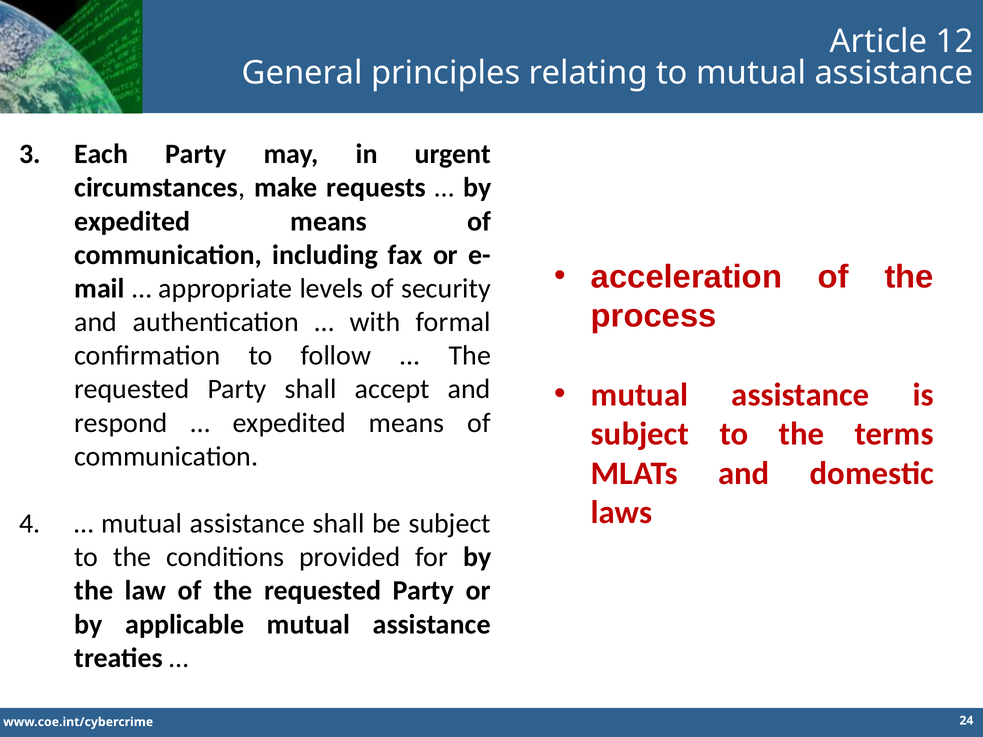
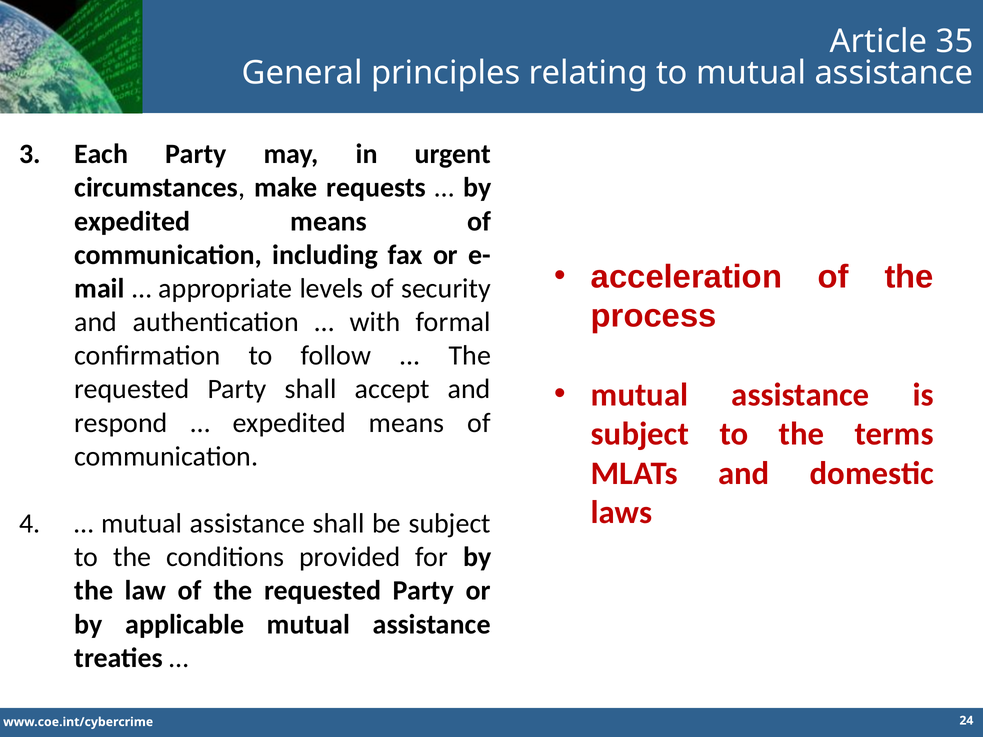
12: 12 -> 35
